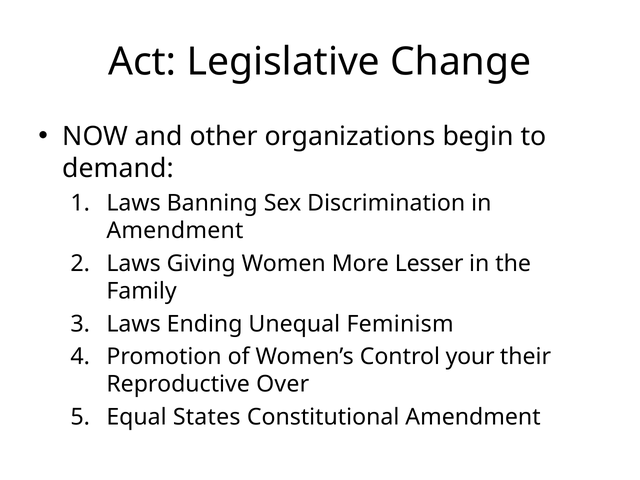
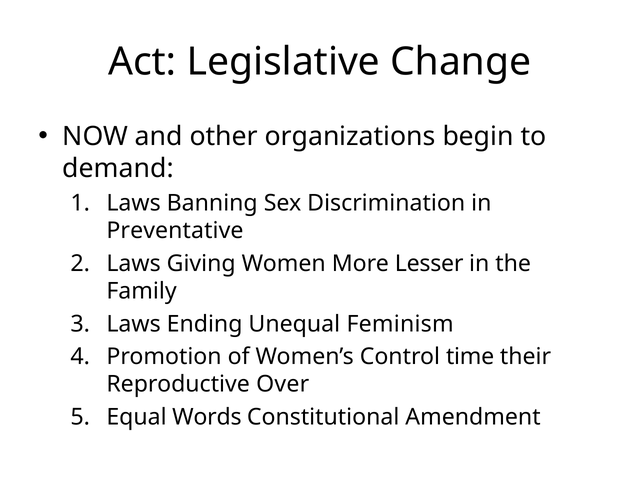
Amendment at (175, 231): Amendment -> Preventative
your: your -> time
States: States -> Words
